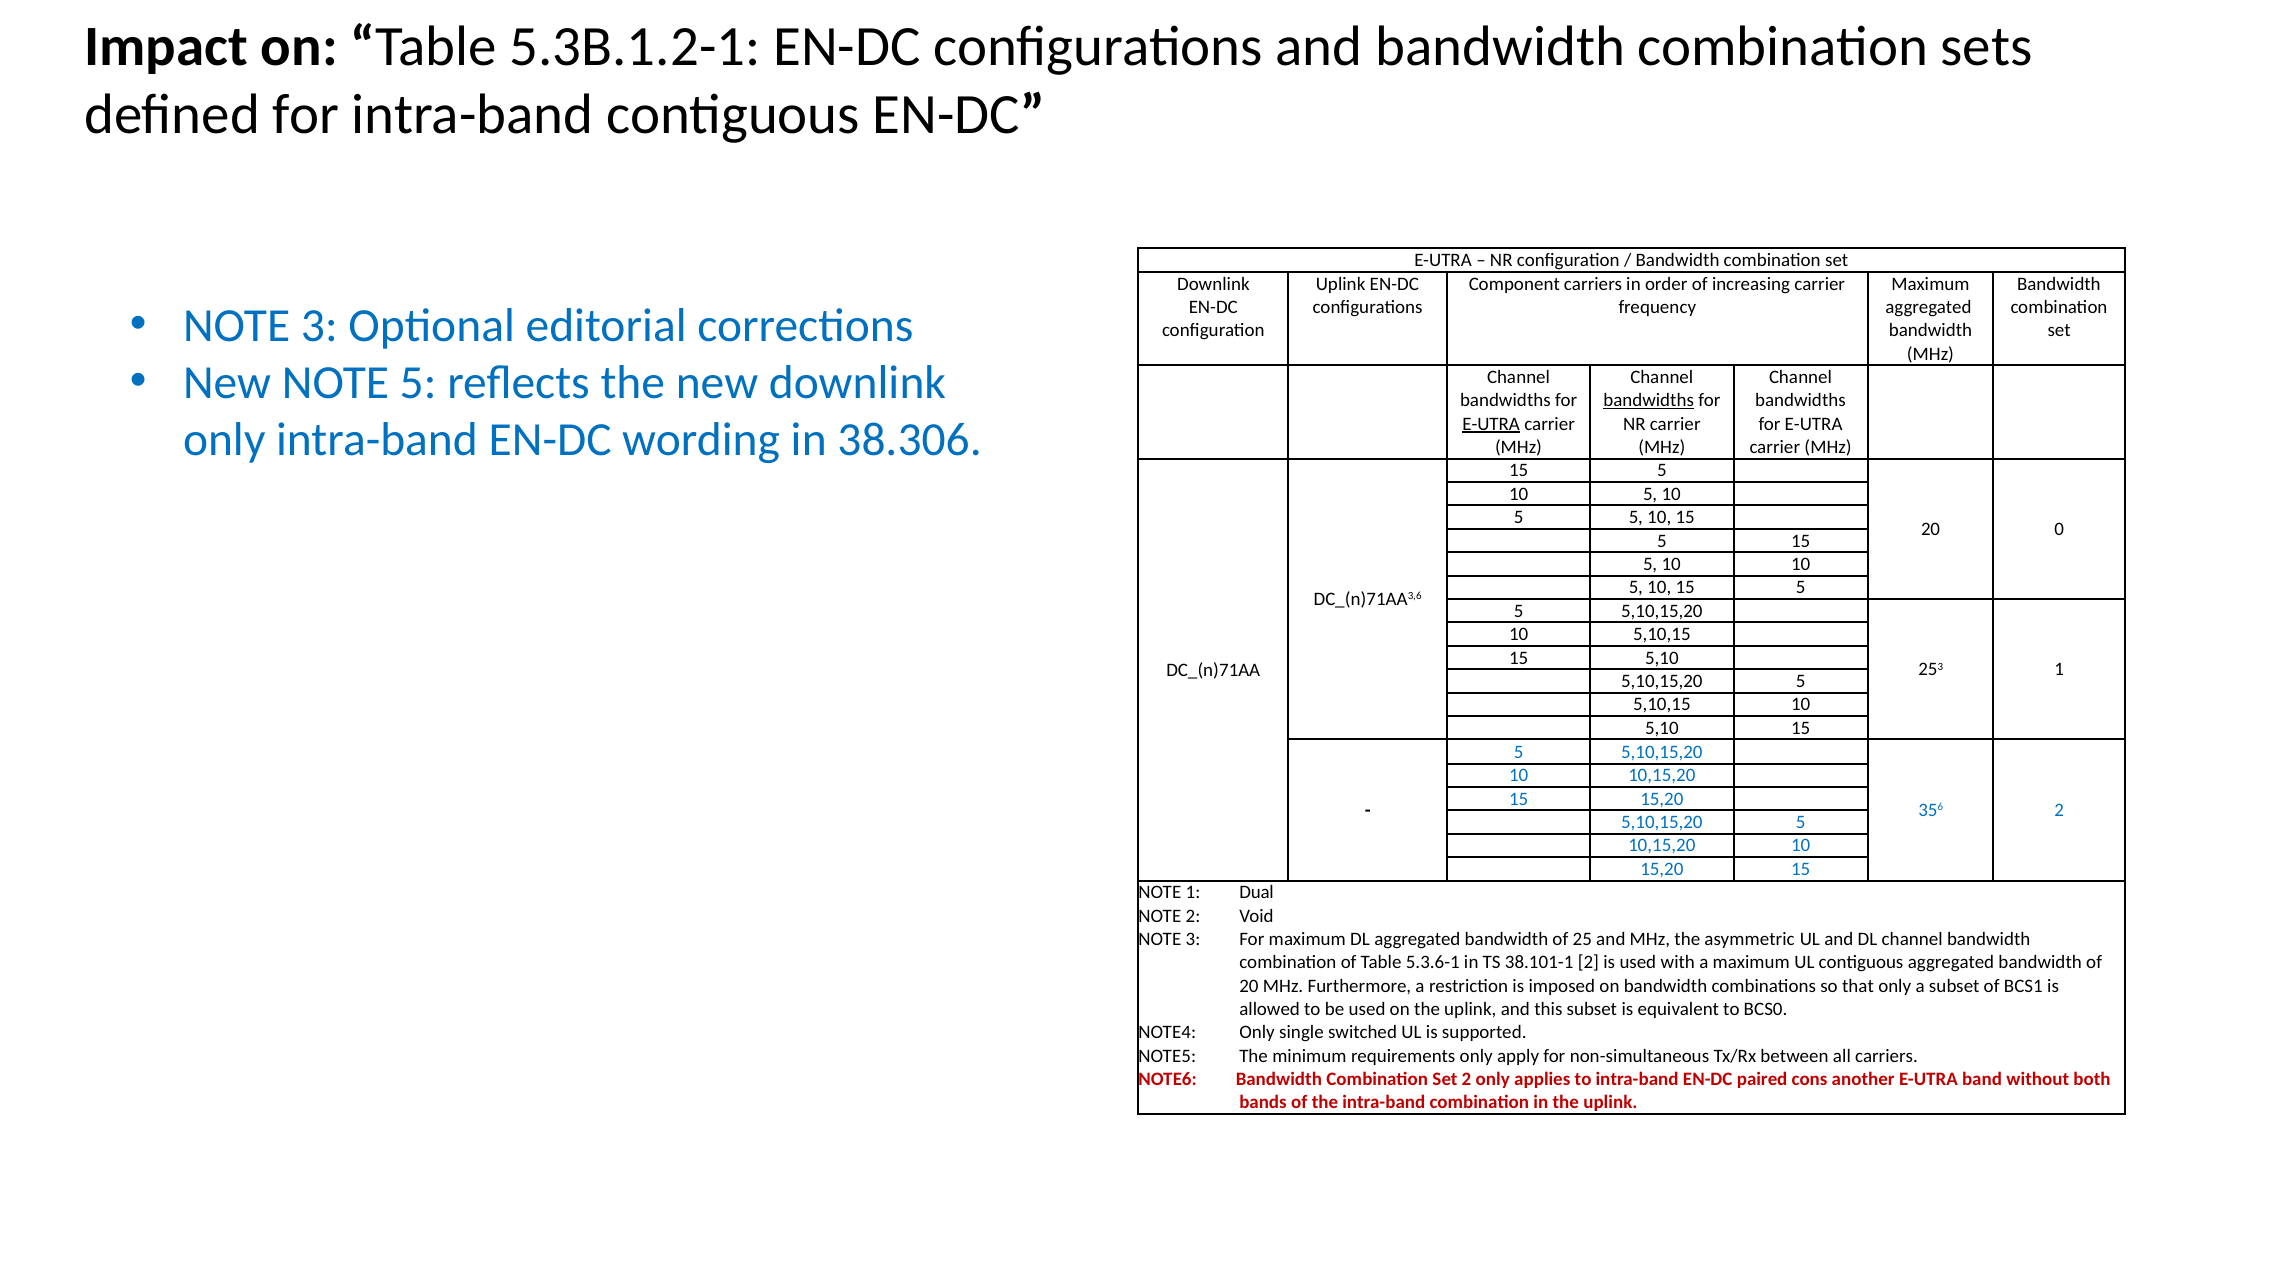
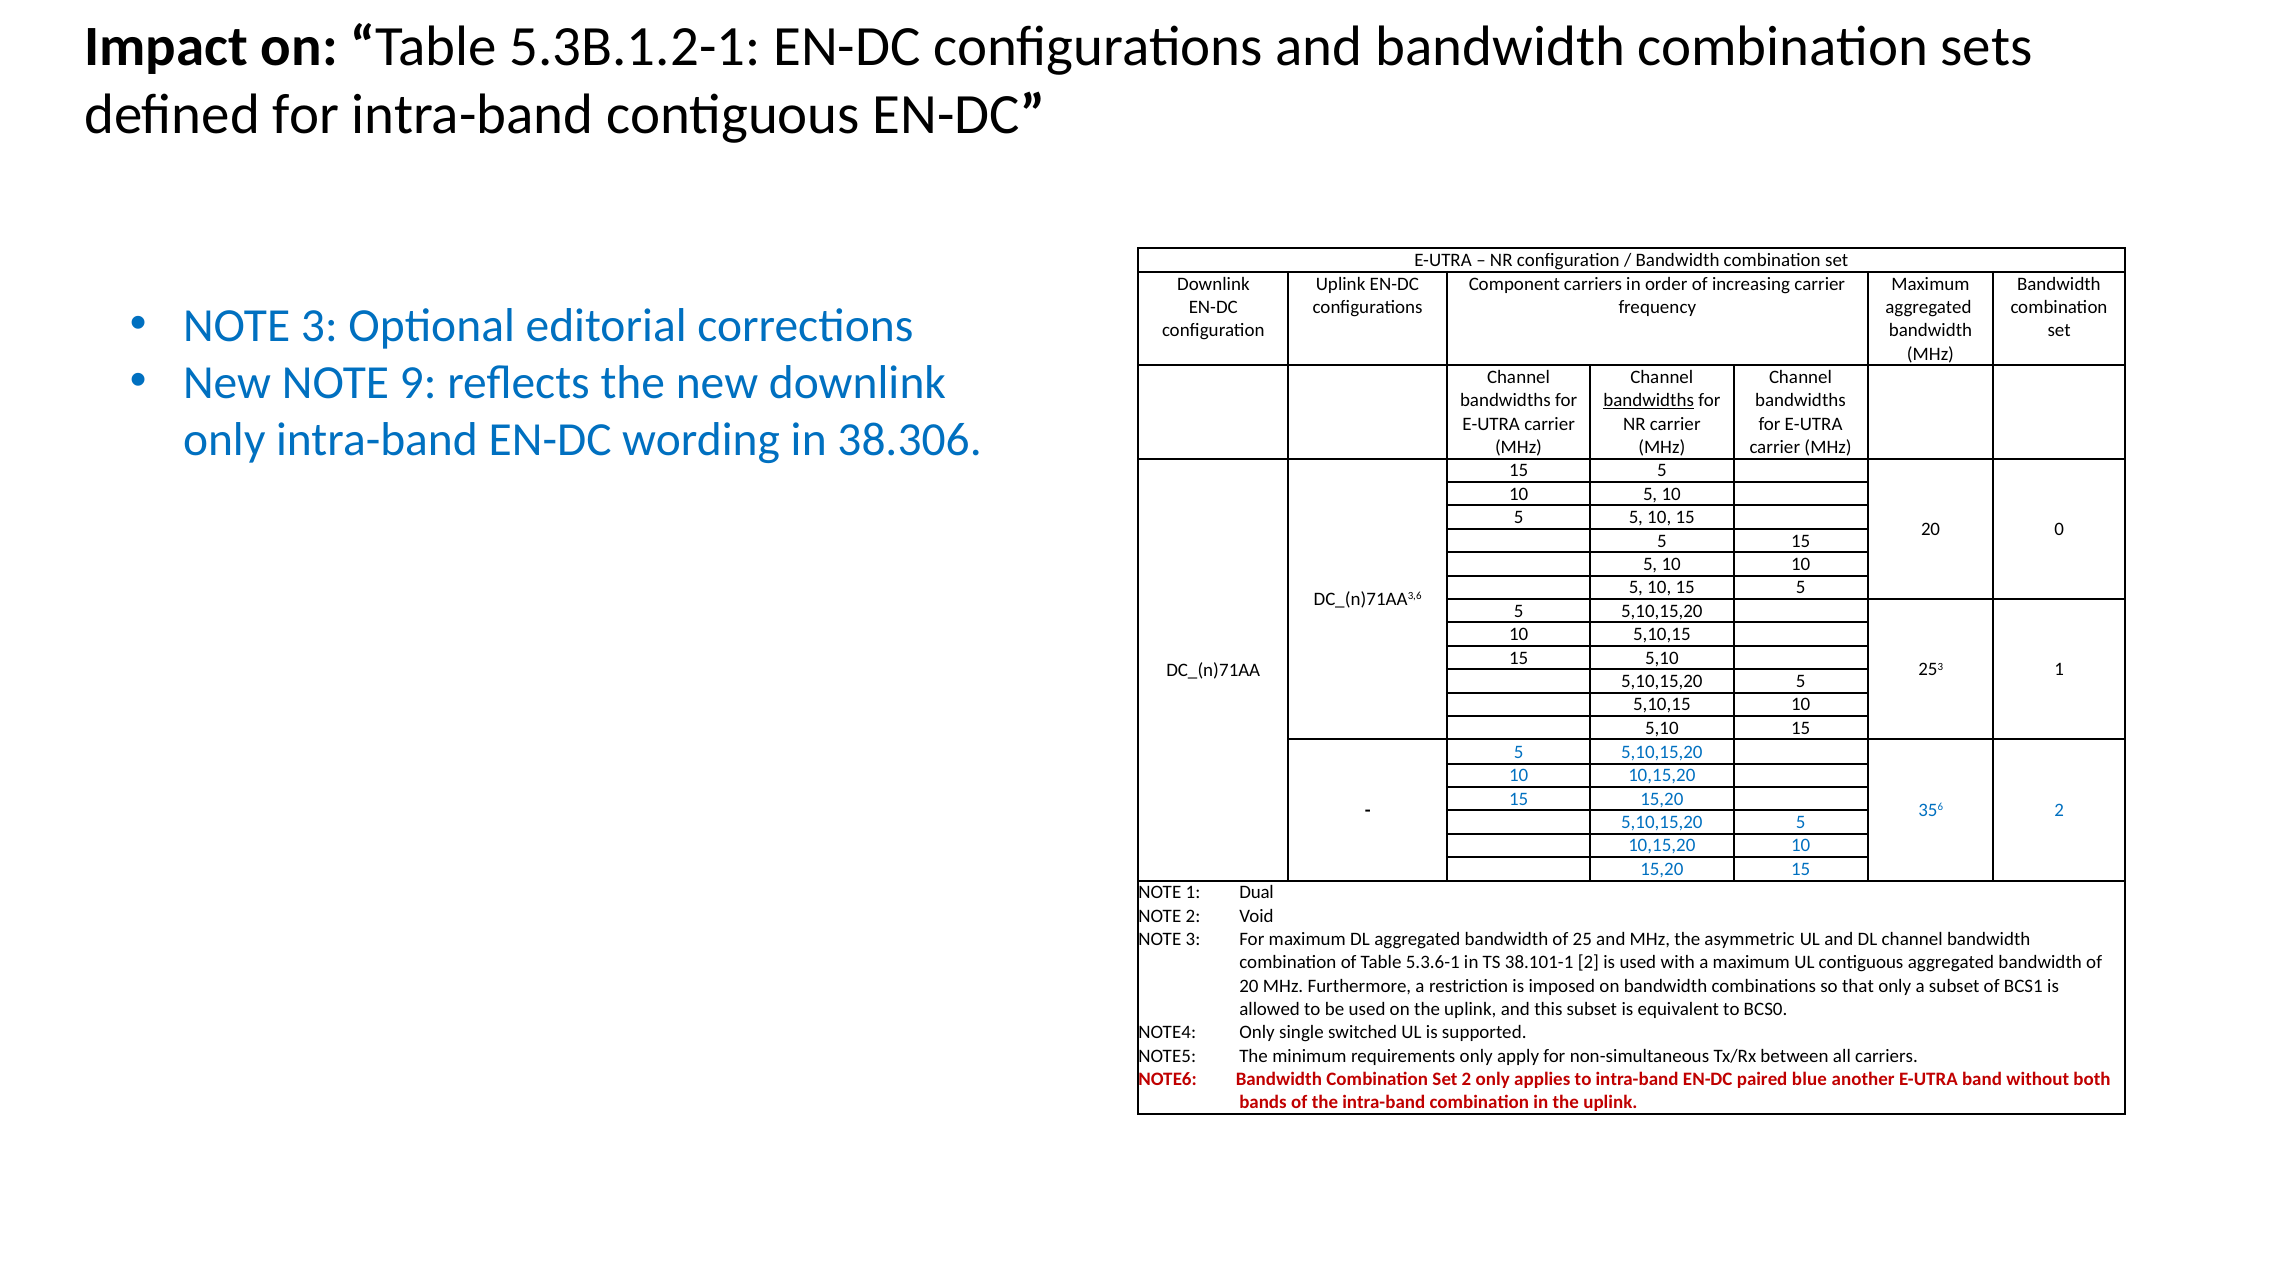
NOTE 5: 5 -> 9
E-UTRA at (1491, 424) underline: present -> none
cons: cons -> blue
